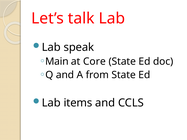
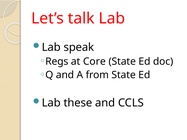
Main: Main -> Regs
items: items -> these
